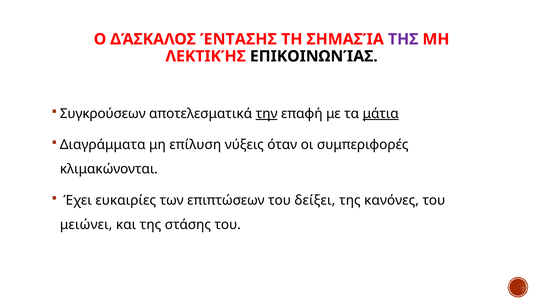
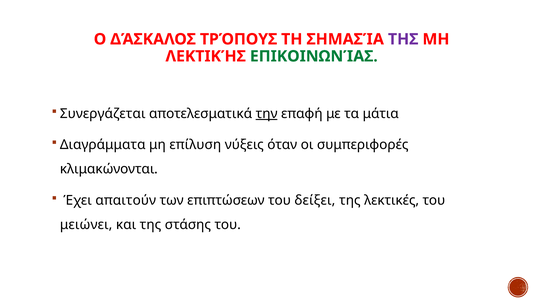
ΈΝΤΑΣΗΣ: ΈΝΤΑΣΗΣ -> ΤΡΌΠΟΥΣ
ΕΠΙΚΟΙΝΩΝΊΑΣ colour: black -> green
Συγκρούσεων: Συγκρούσεων -> Συνεργάζεται
μάτια underline: present -> none
ευκαιρίες: ευκαιρίες -> απαιτούν
κανόνες: κανόνες -> λεκτικές
